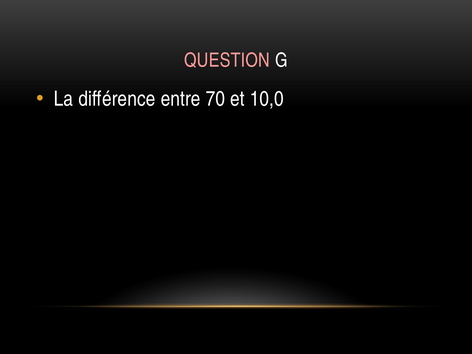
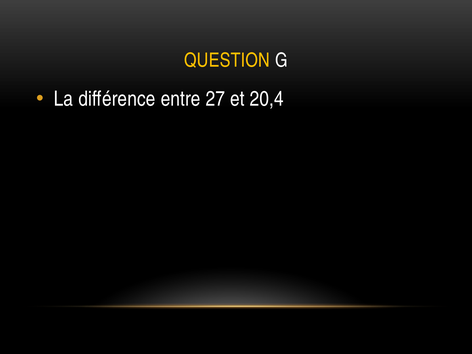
QUESTION colour: pink -> yellow
70: 70 -> 27
10,0: 10,0 -> 20,4
